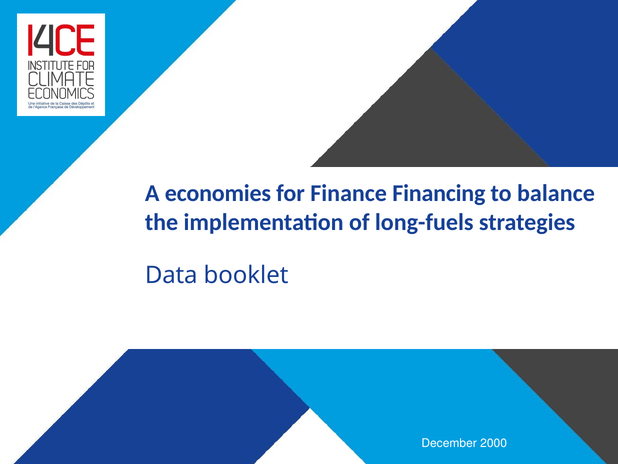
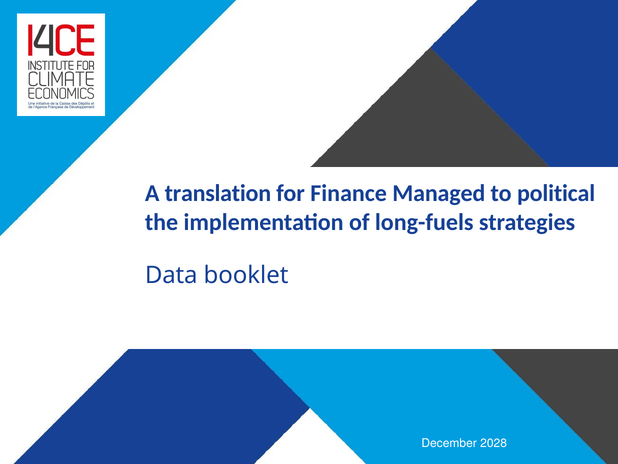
economies: economies -> translation
Financing: Financing -> Managed
balance: balance -> political
2000: 2000 -> 2028
